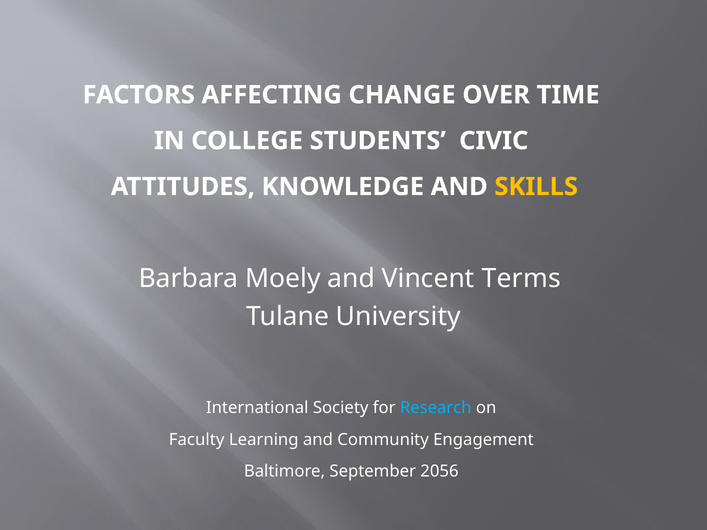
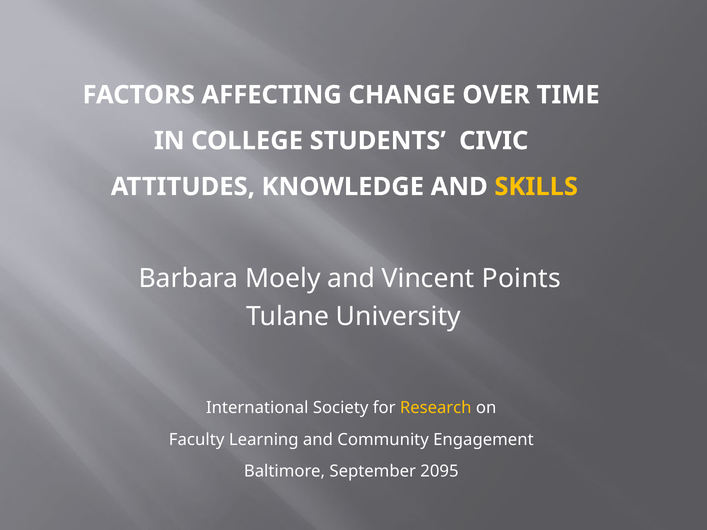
Terms: Terms -> Points
Research colour: light blue -> yellow
2056: 2056 -> 2095
